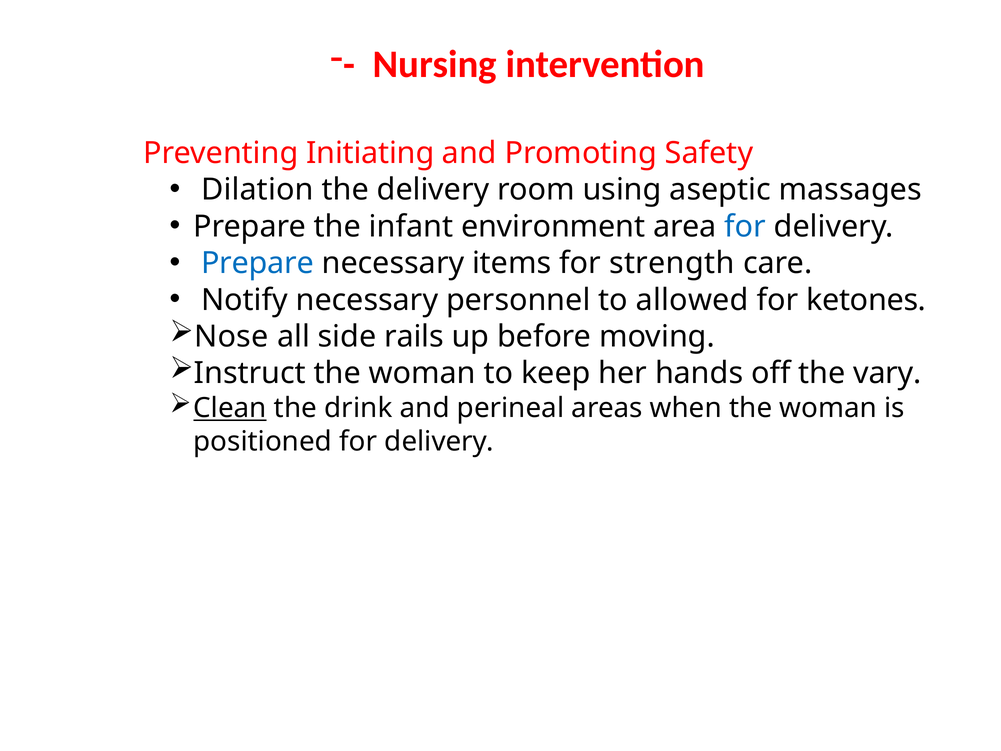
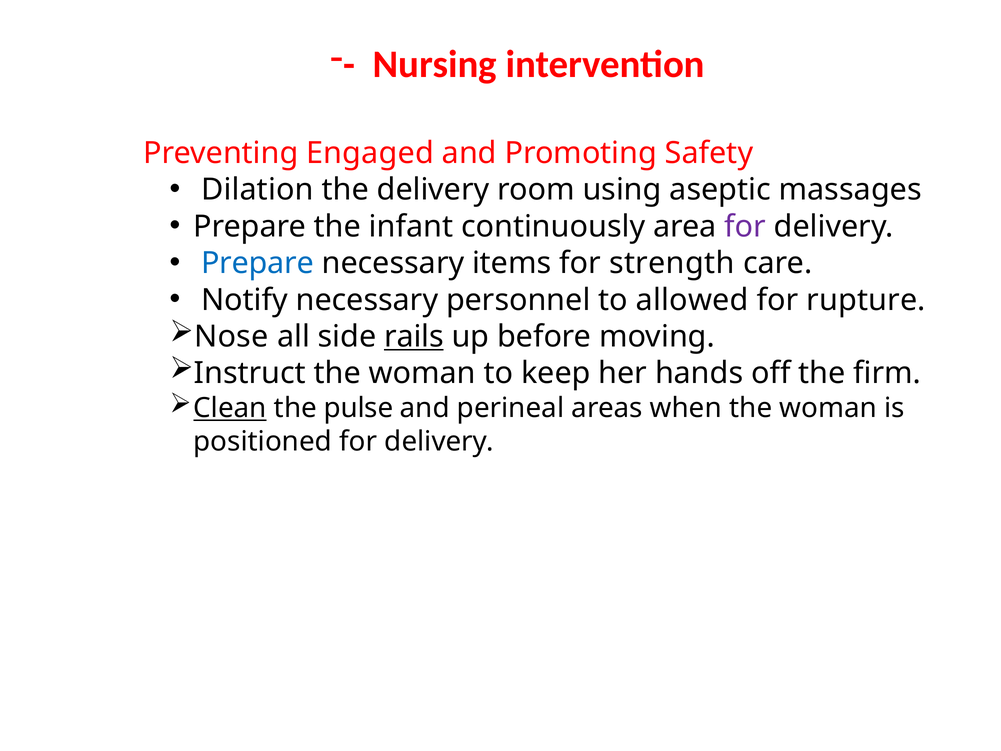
Initiating: Initiating -> Engaged
environment: environment -> continuously
for at (745, 226) colour: blue -> purple
ketones: ketones -> rupture
rails underline: none -> present
vary: vary -> firm
drink: drink -> pulse
